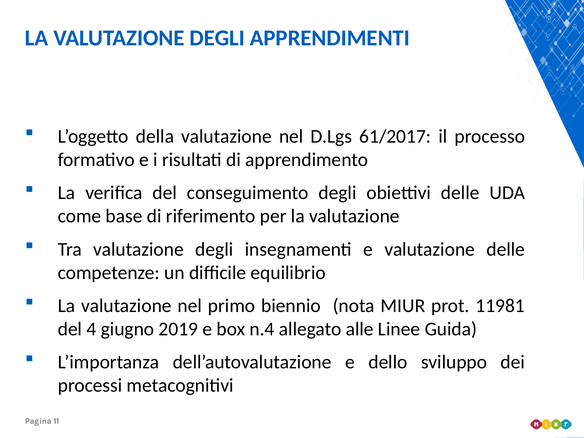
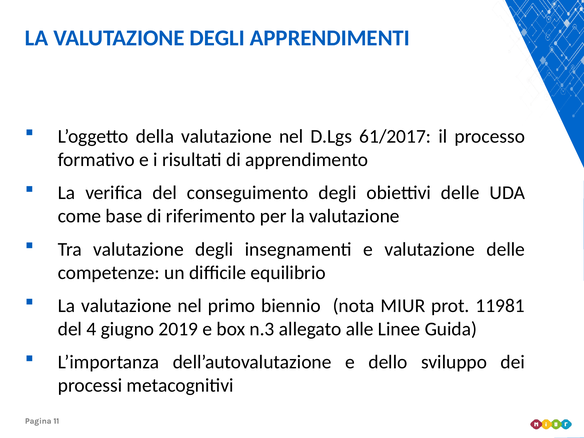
n.4: n.4 -> n.3
